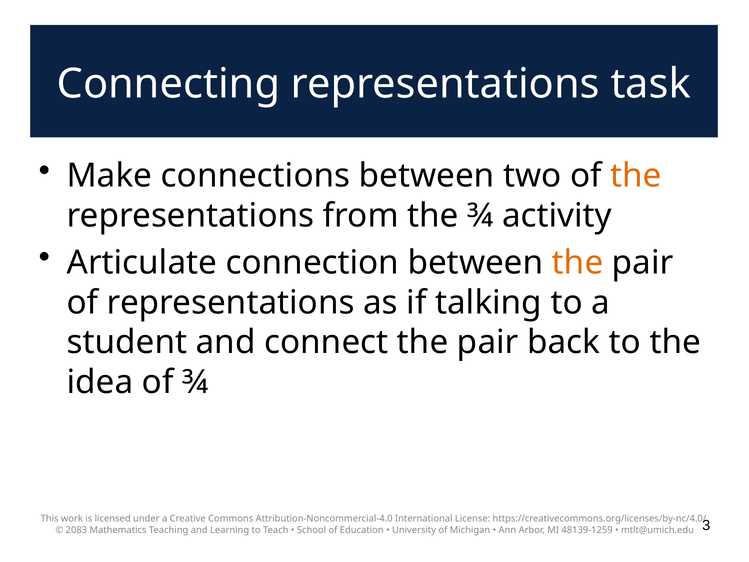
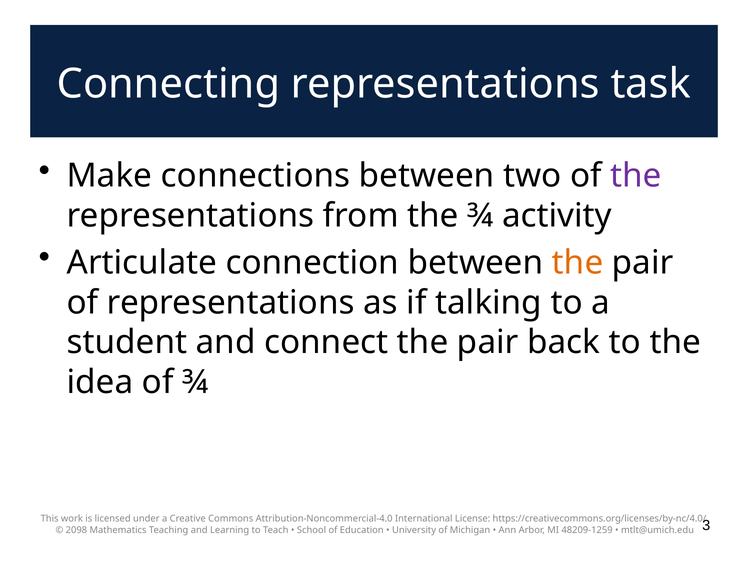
the at (636, 176) colour: orange -> purple
2083: 2083 -> 2098
48139-1259: 48139-1259 -> 48209-1259
